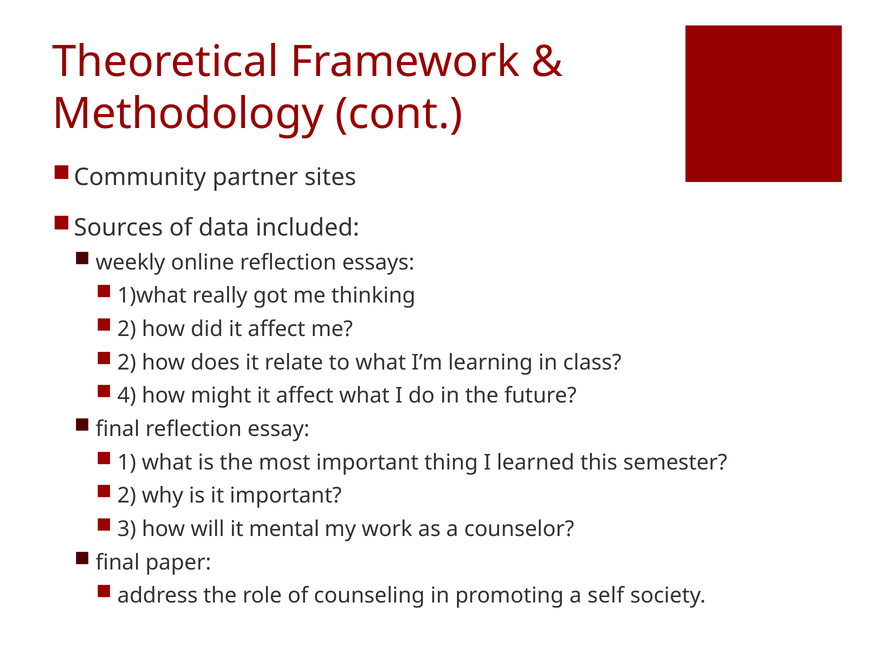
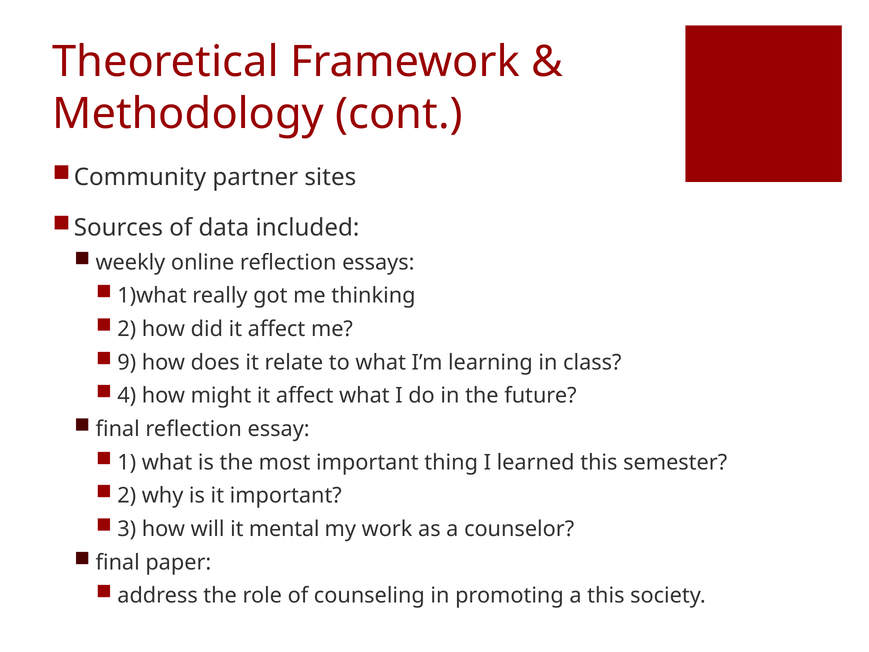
2 at (127, 362): 2 -> 9
a self: self -> this
